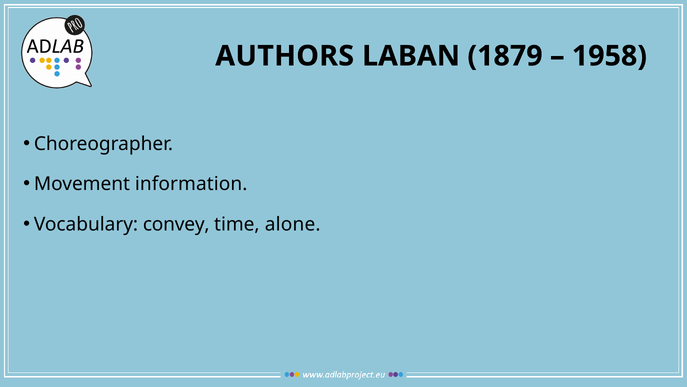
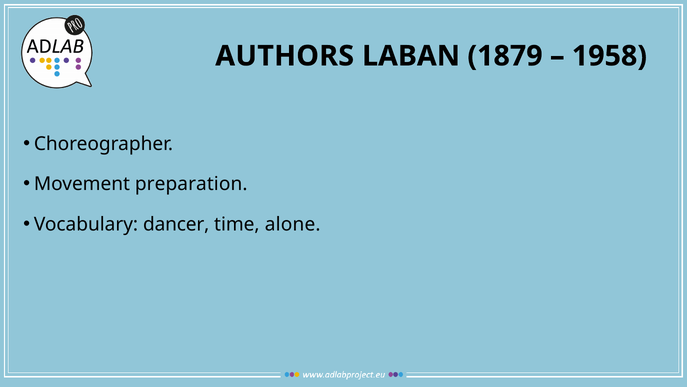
information: information -> preparation
convey: convey -> dancer
